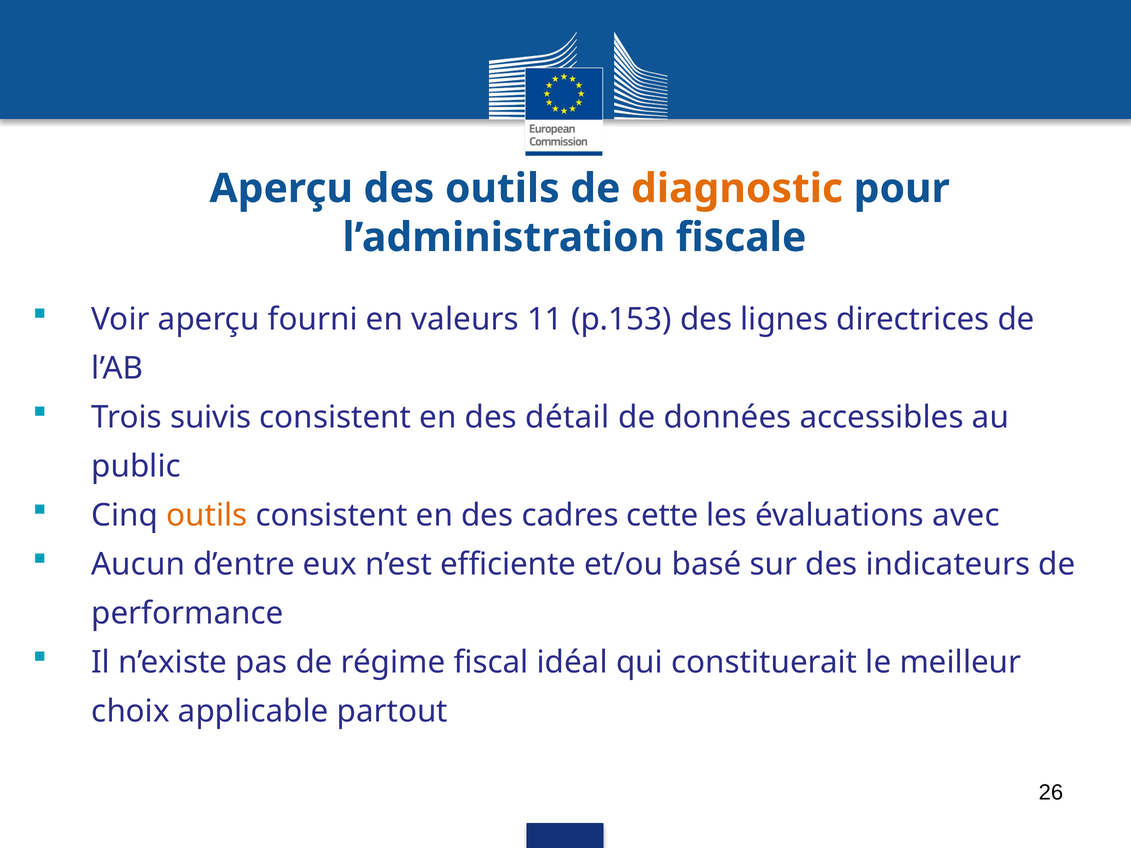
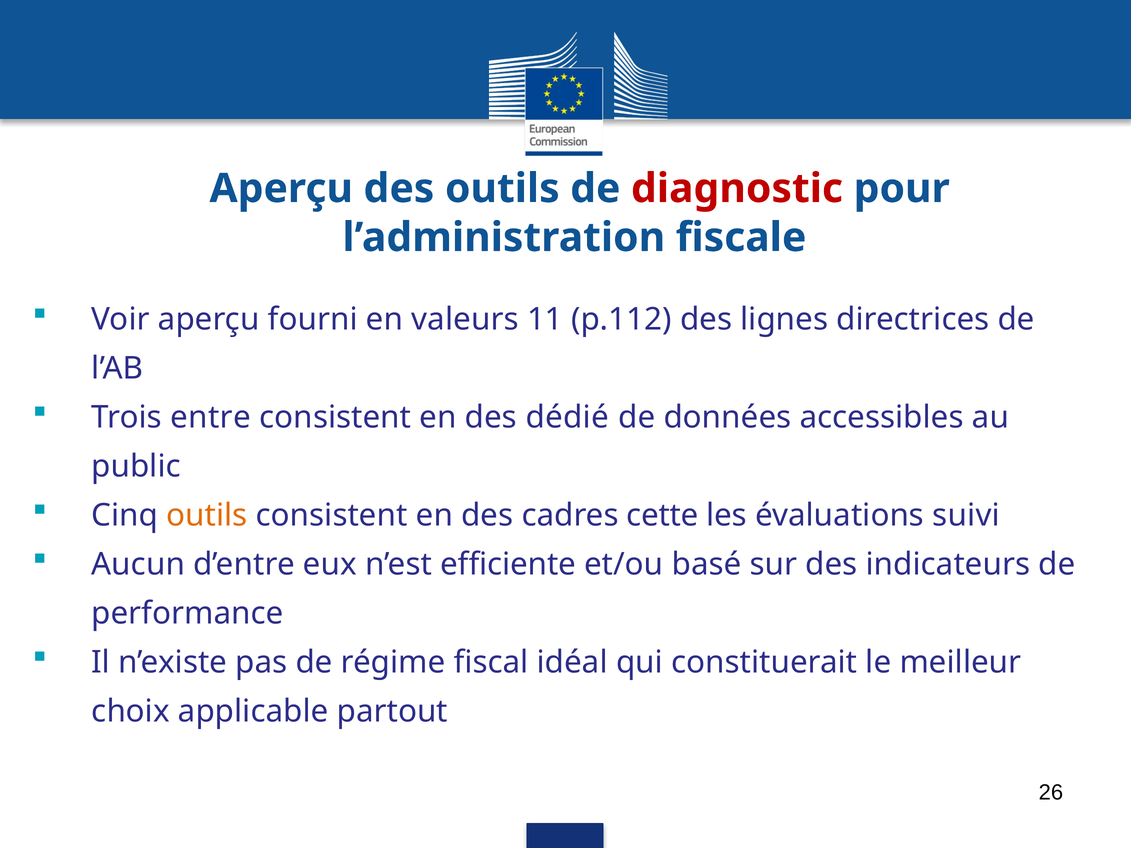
diagnostic colour: orange -> red
p.153: p.153 -> p.112
suivis: suivis -> entre
détail: détail -> dédié
avec: avec -> suivi
